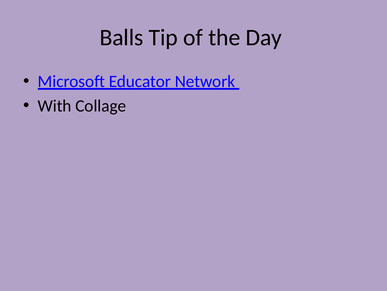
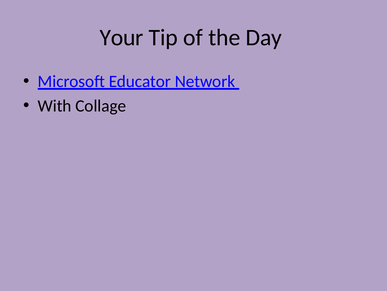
Balls: Balls -> Your
